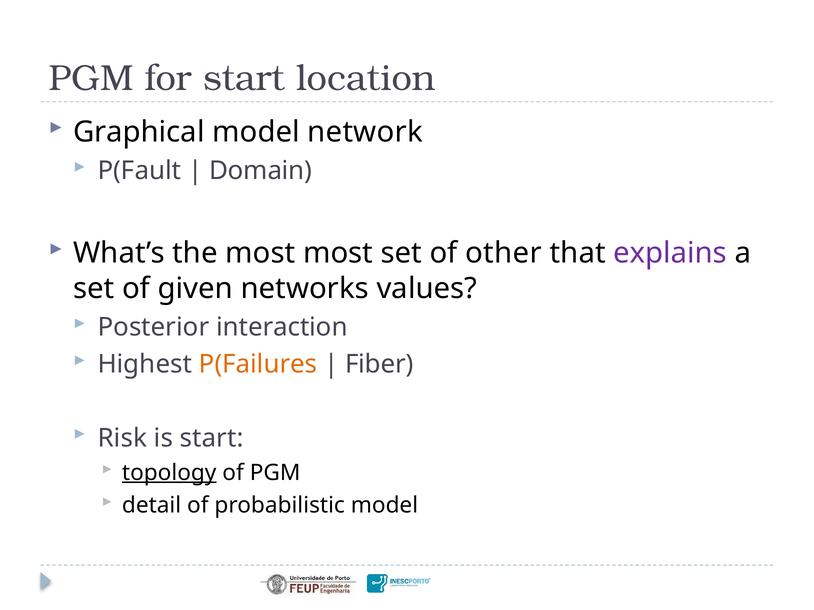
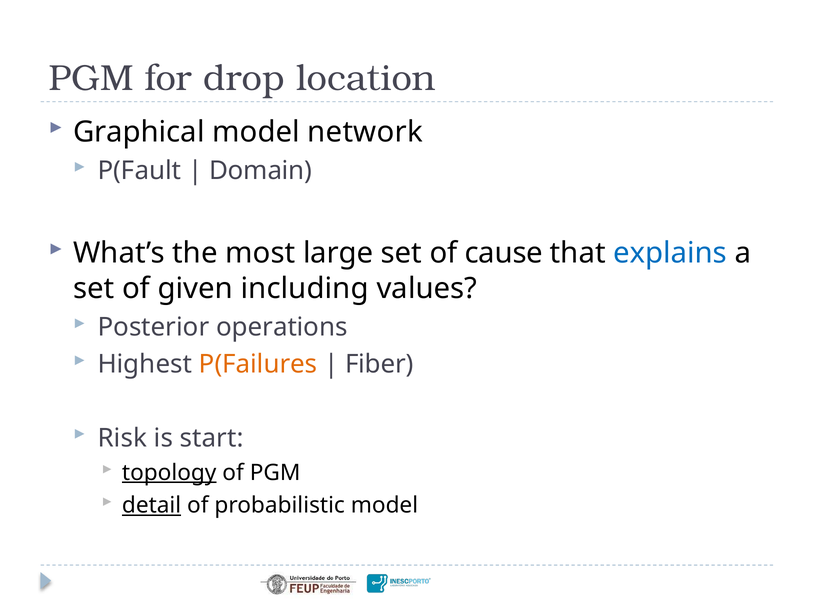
for start: start -> drop
most most: most -> large
other: other -> cause
explains colour: purple -> blue
networks: networks -> including
interaction: interaction -> operations
detail underline: none -> present
